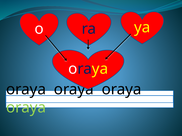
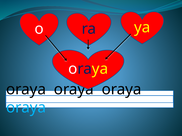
oraya at (26, 108) colour: light green -> light blue
